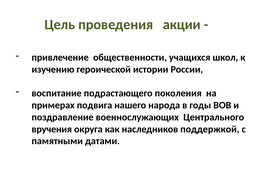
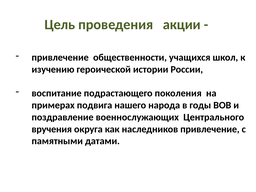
наследников поддержкой: поддержкой -> привлечение
